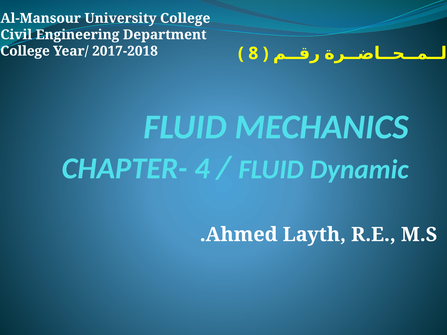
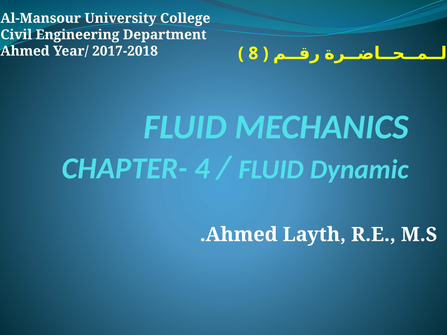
College at (25, 51): College -> Ahmed
